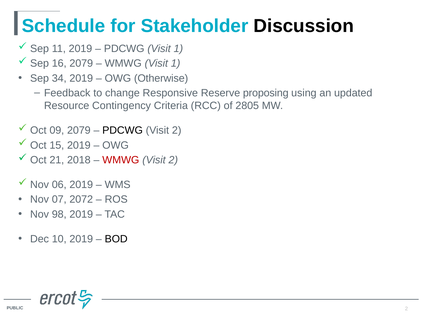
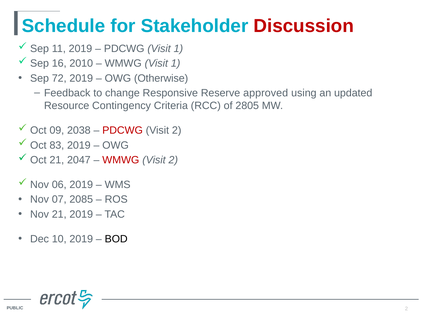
Discussion colour: black -> red
16 2079: 2079 -> 2010
34: 34 -> 72
proposing: proposing -> approved
09 2079: 2079 -> 2038
PDCWG at (123, 131) colour: black -> red
15: 15 -> 83
2018: 2018 -> 2047
2072: 2072 -> 2085
Nov 98: 98 -> 21
